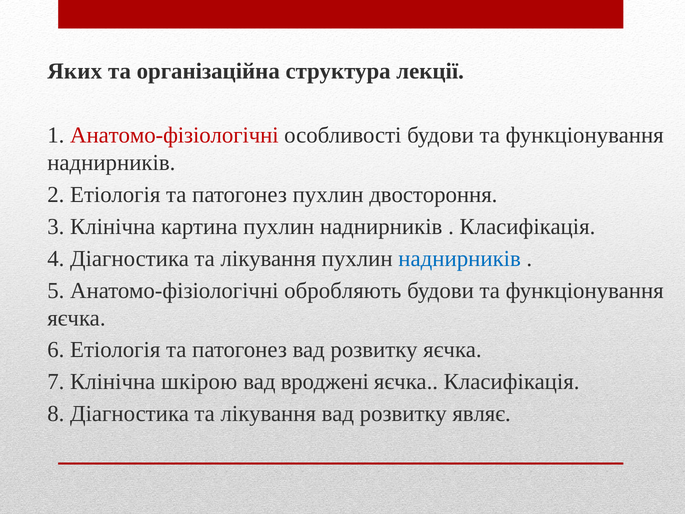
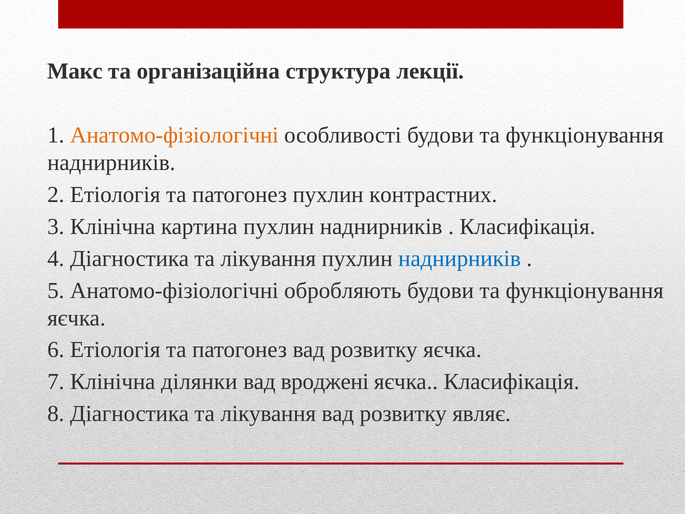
Яких: Яких -> Макс
Анатомо-фізіологічні at (174, 135) colour: red -> orange
двостороння: двостороння -> контрастних
шкірою: шкірою -> ділянки
